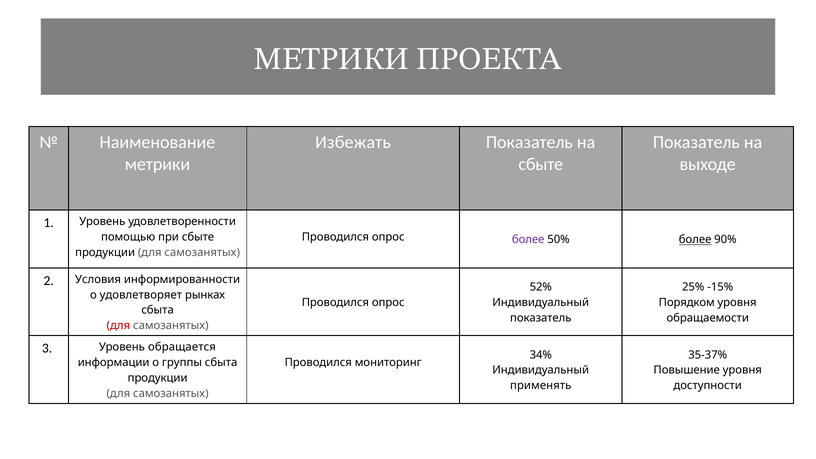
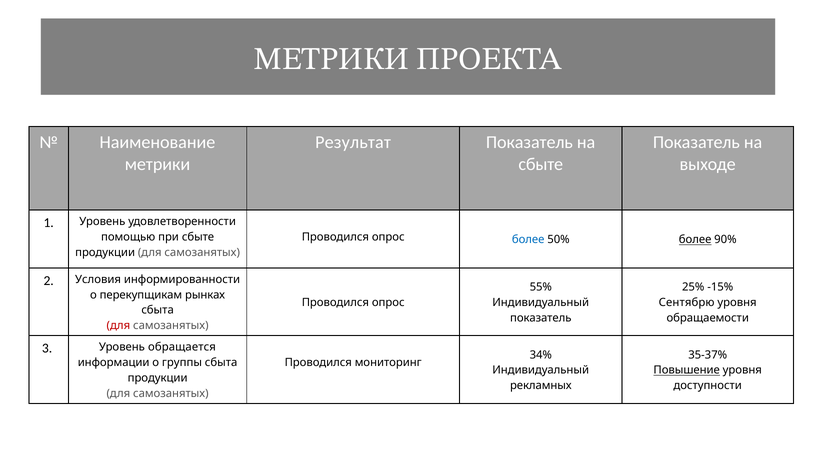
Избежать: Избежать -> Результат
более at (528, 240) colour: purple -> blue
52%: 52% -> 55%
удовлетворяет: удовлетворяет -> перекупщикам
Порядком: Порядком -> Сентябрю
Повышение underline: none -> present
применять: применять -> рекламных
